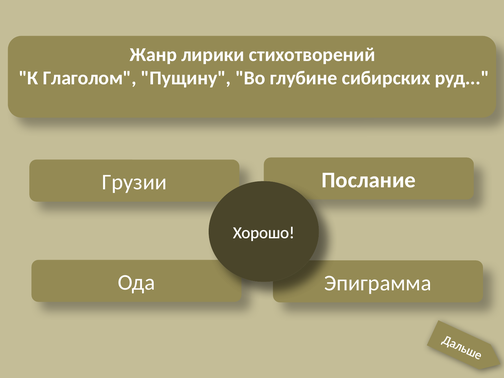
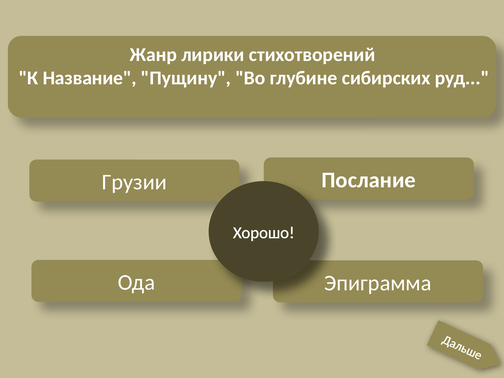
Глаголом: Глаголом -> Название
